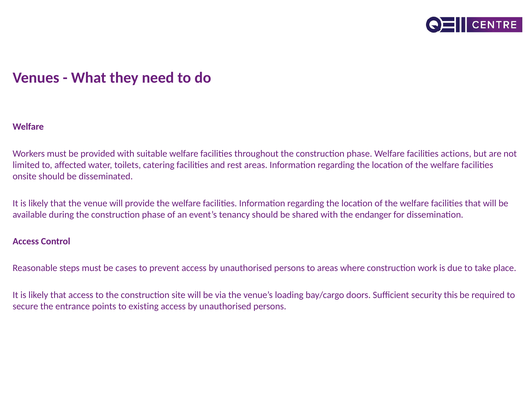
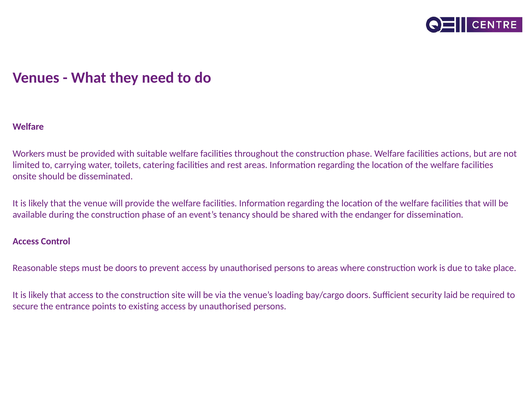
affected: affected -> carrying
be cases: cases -> doors
this: this -> laid
